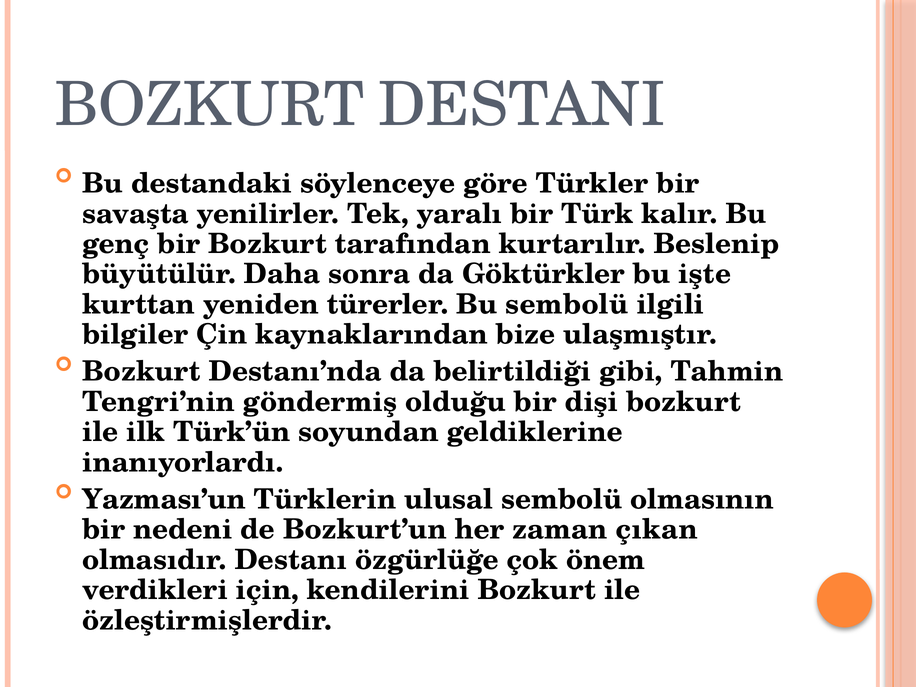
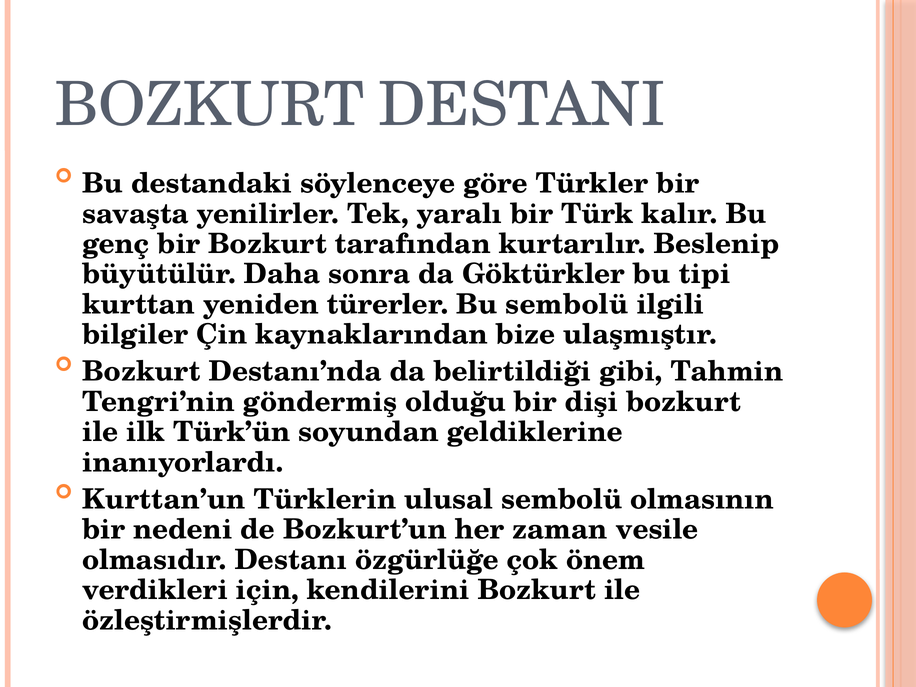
işte: işte -> tipi
Yazması’un: Yazması’un -> Kurttan’un
çıkan: çıkan -> vesile
